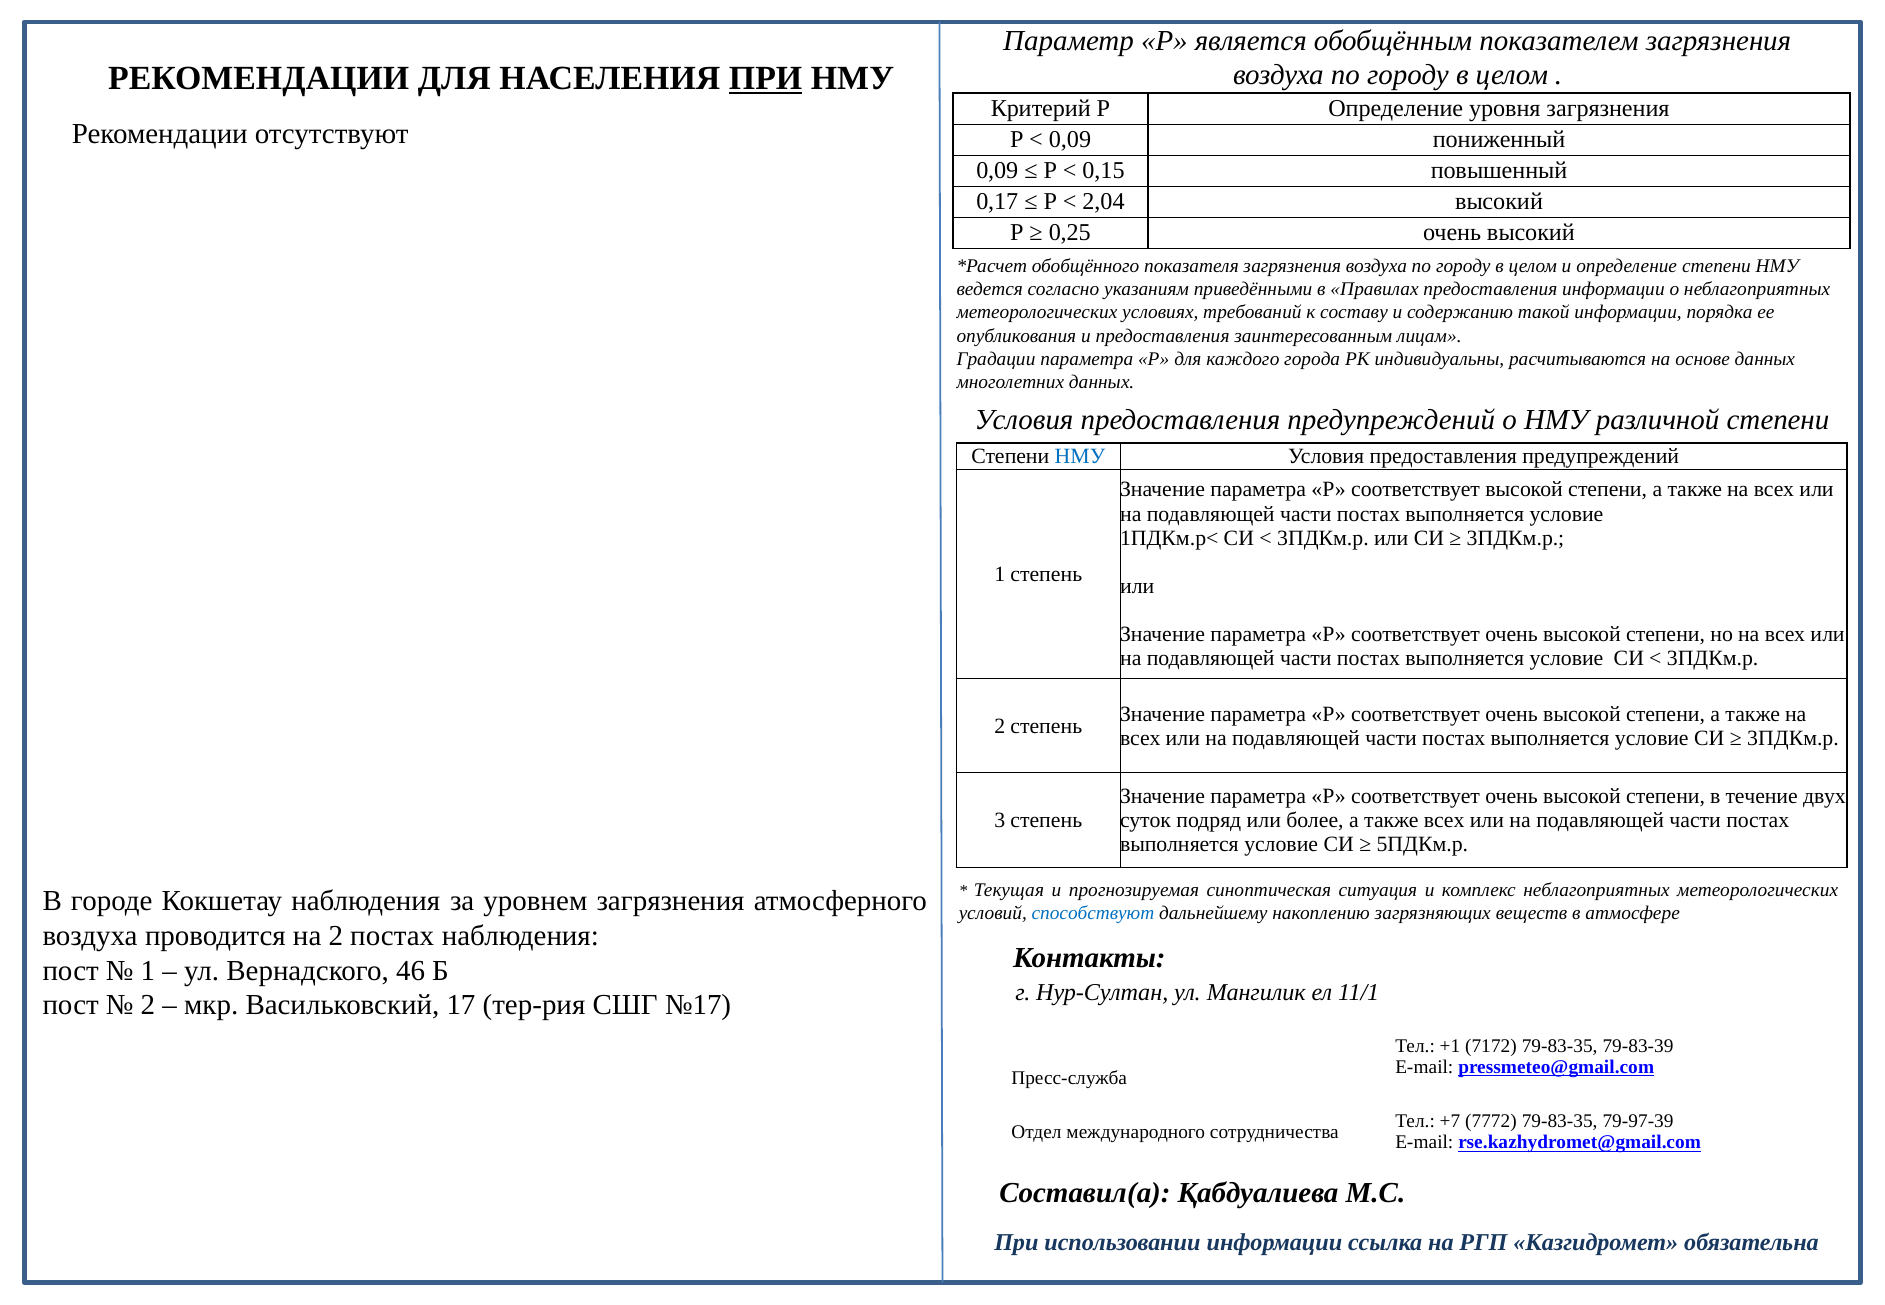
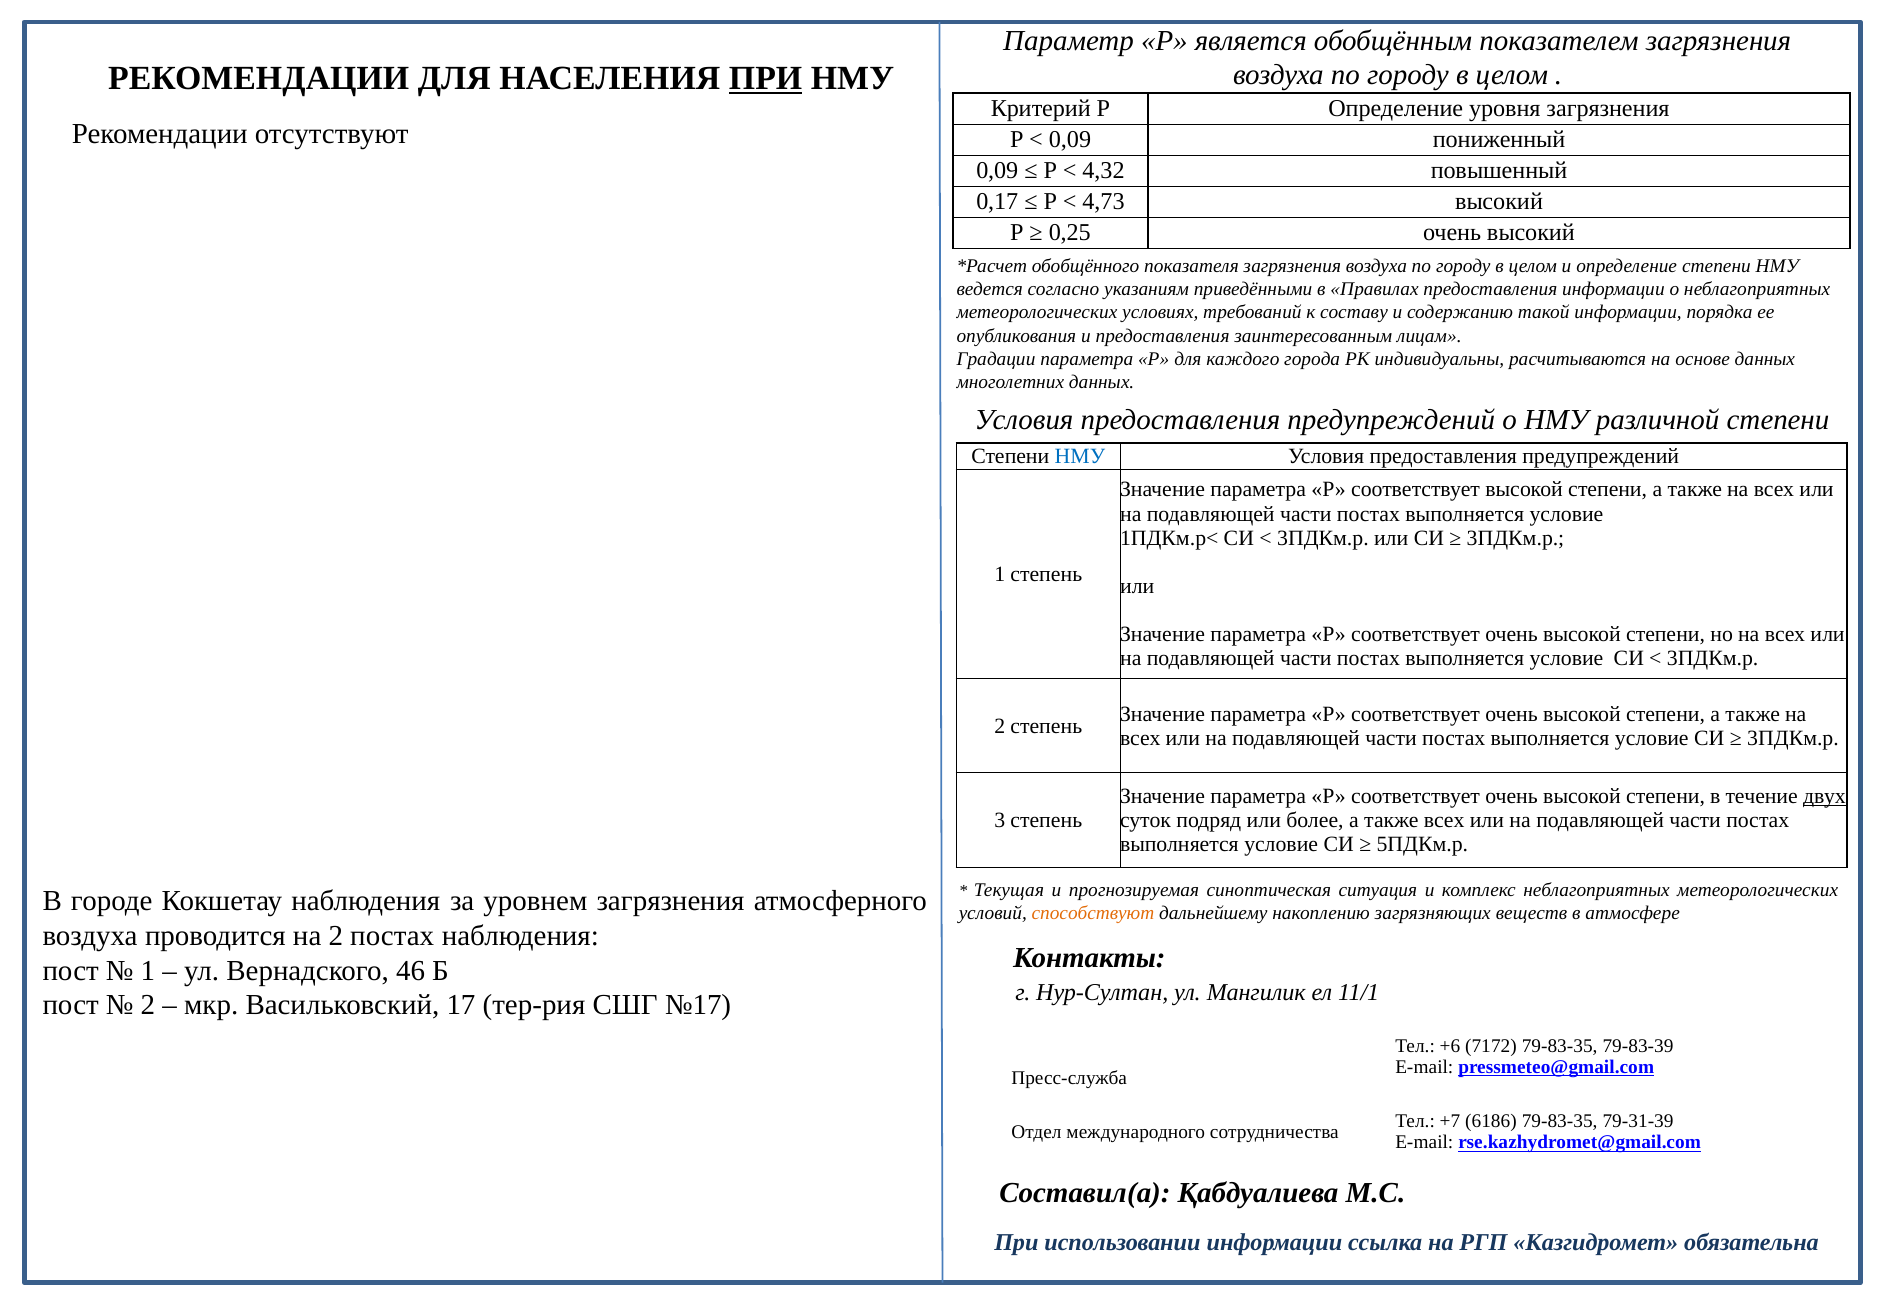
0,15: 0,15 -> 4,32
2,04: 2,04 -> 4,73
двух underline: none -> present
способствуют colour: blue -> orange
+1: +1 -> +6
7772: 7772 -> 6186
79-97-39: 79-97-39 -> 79-31-39
